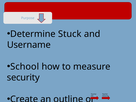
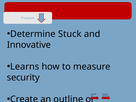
Username: Username -> Innovative
School: School -> Learns
